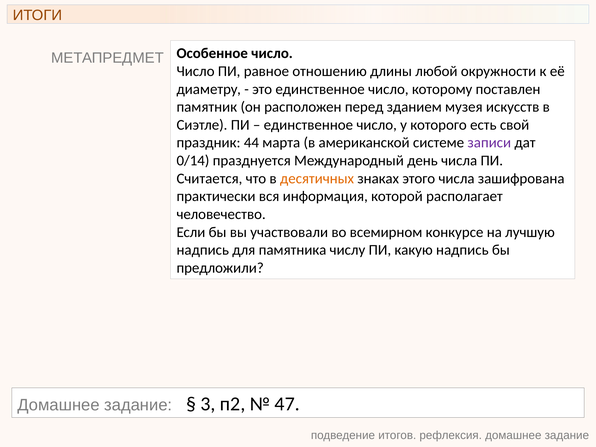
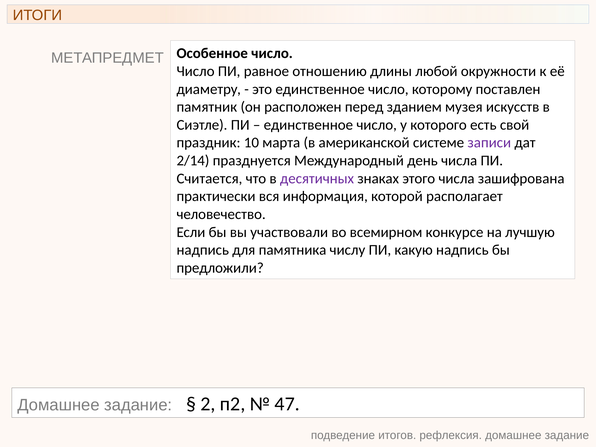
44: 44 -> 10
0/14: 0/14 -> 2/14
десятичных colour: orange -> purple
3: 3 -> 2
